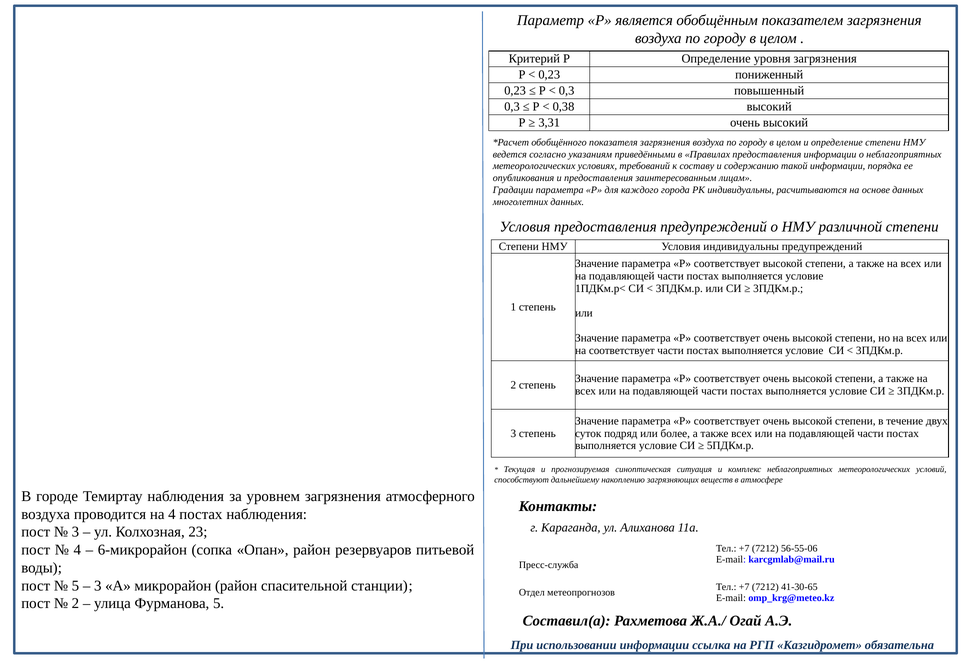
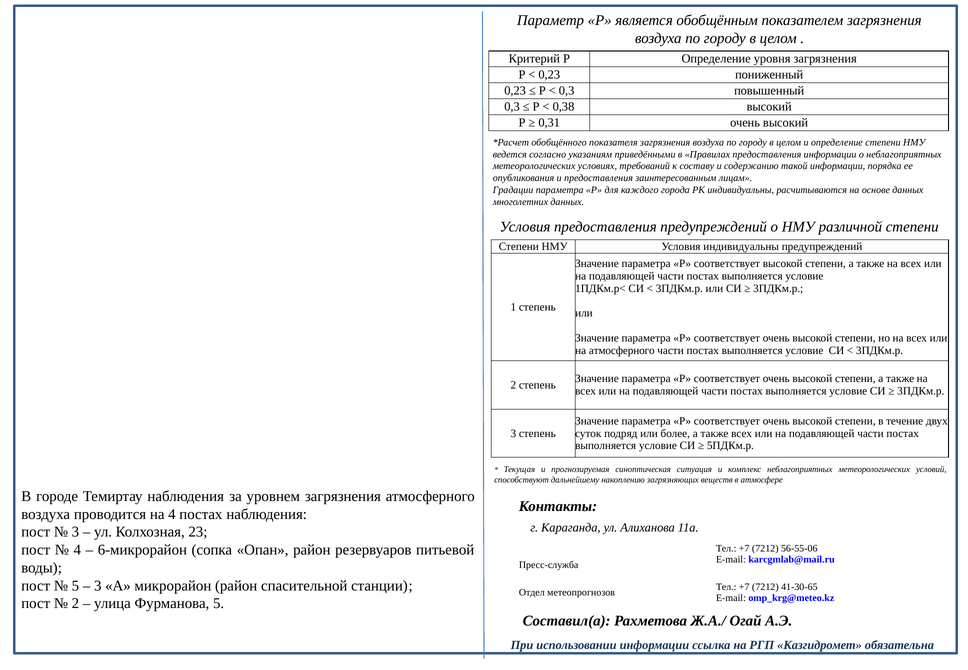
3,31: 3,31 -> 0,31
на соответствует: соответствует -> атмосферного
